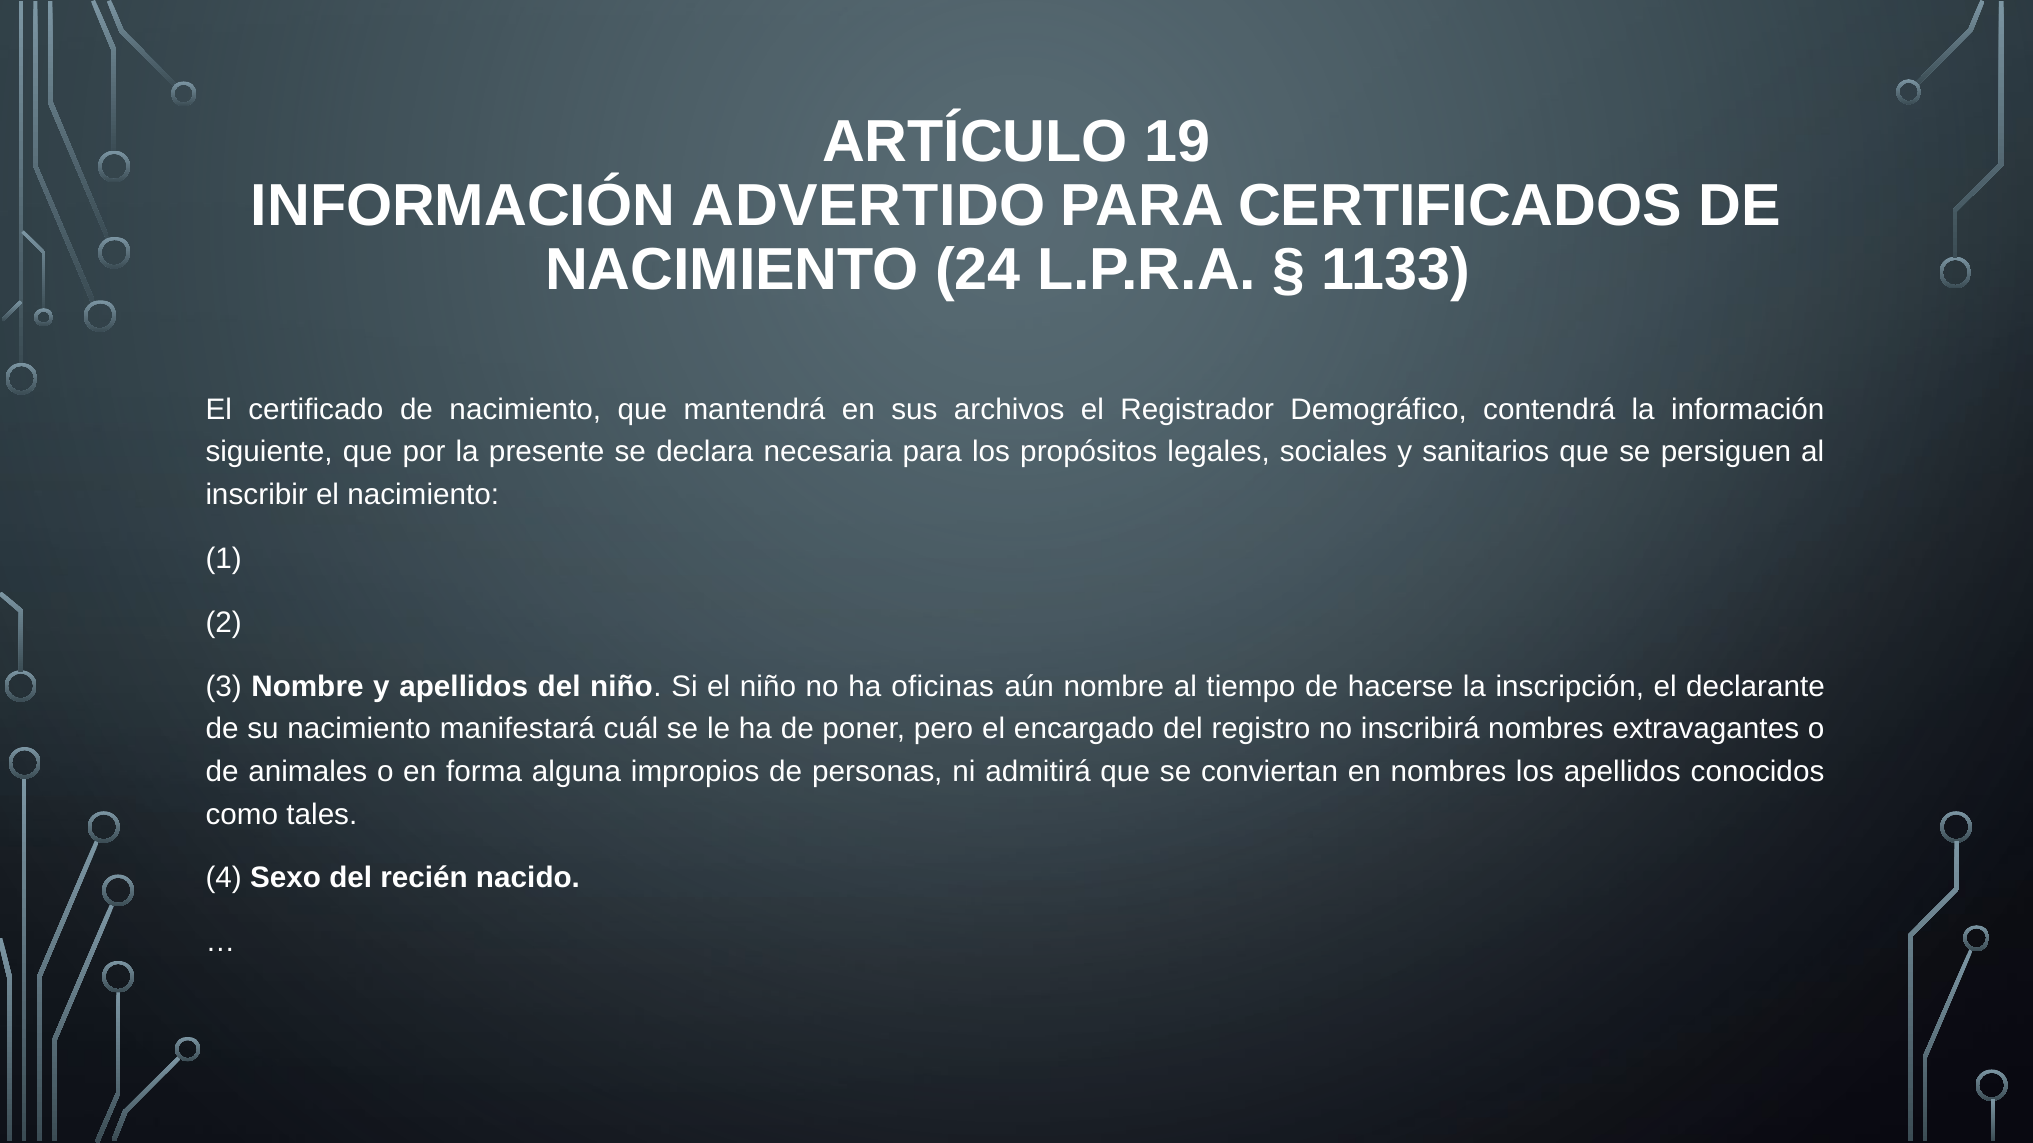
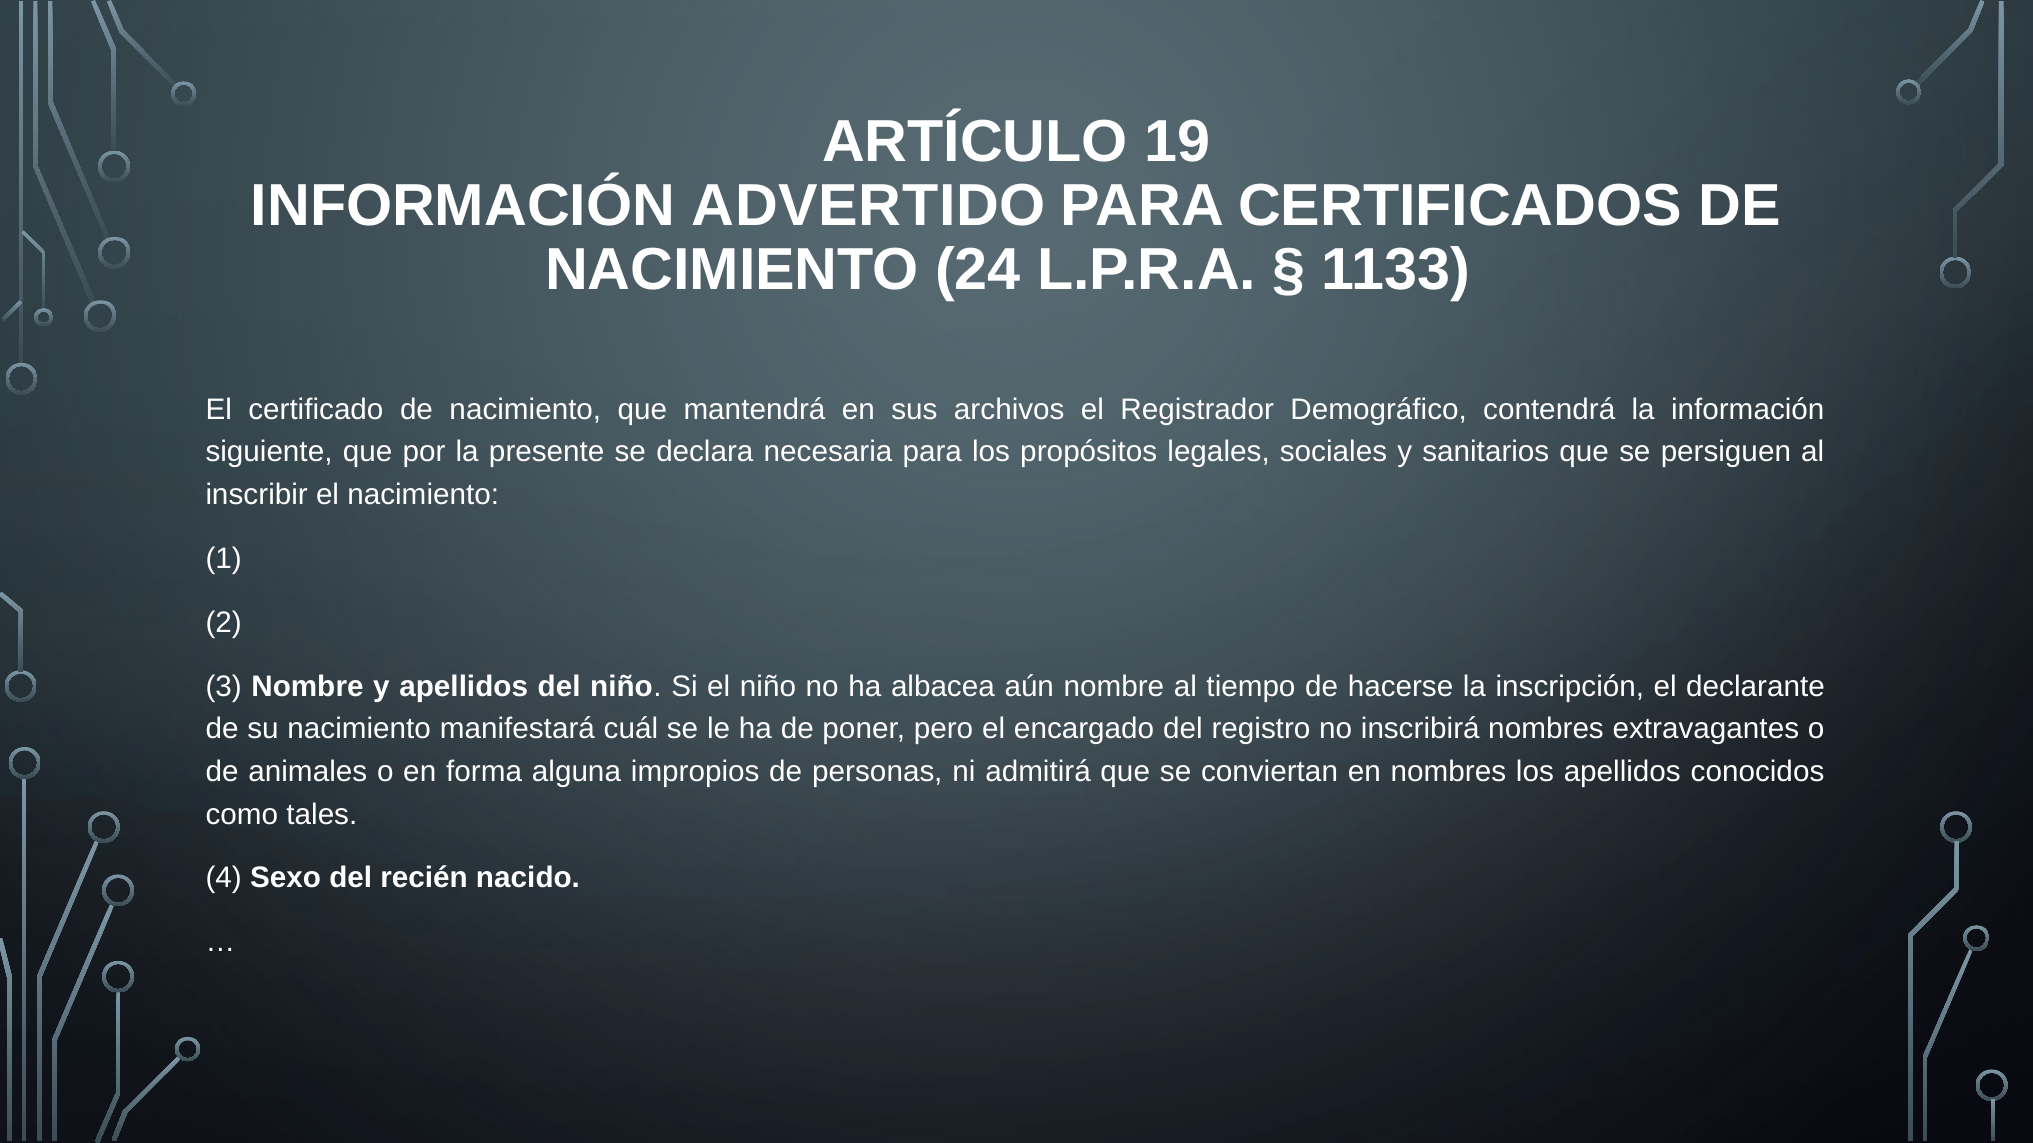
oficinas: oficinas -> albacea
